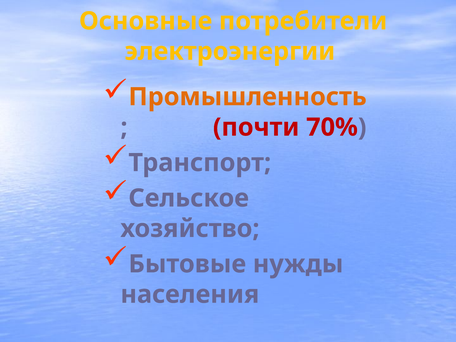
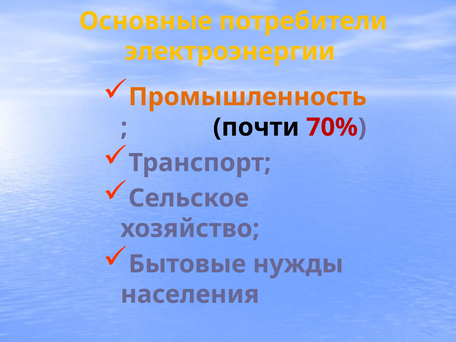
почти colour: red -> black
